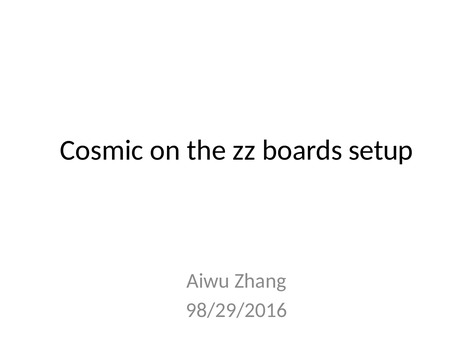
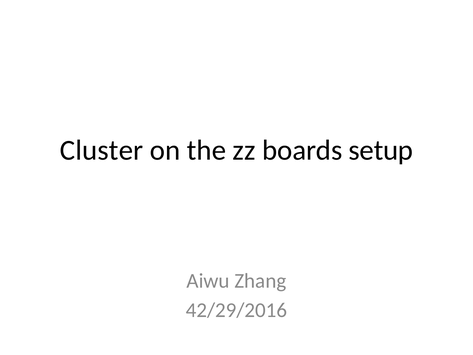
Cosmic: Cosmic -> Cluster
98/29/2016: 98/29/2016 -> 42/29/2016
